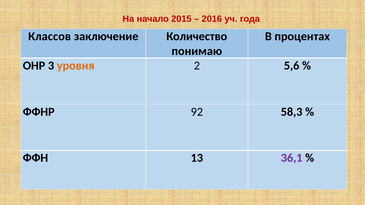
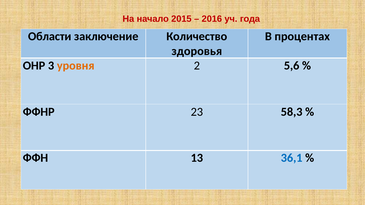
Классов: Классов -> Области
понимаю: понимаю -> здоровья
92: 92 -> 23
36,1 colour: purple -> blue
